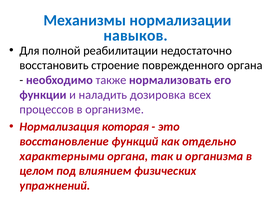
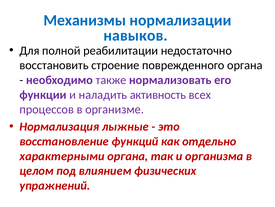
дозировка: дозировка -> активность
которая: которая -> лыжные
